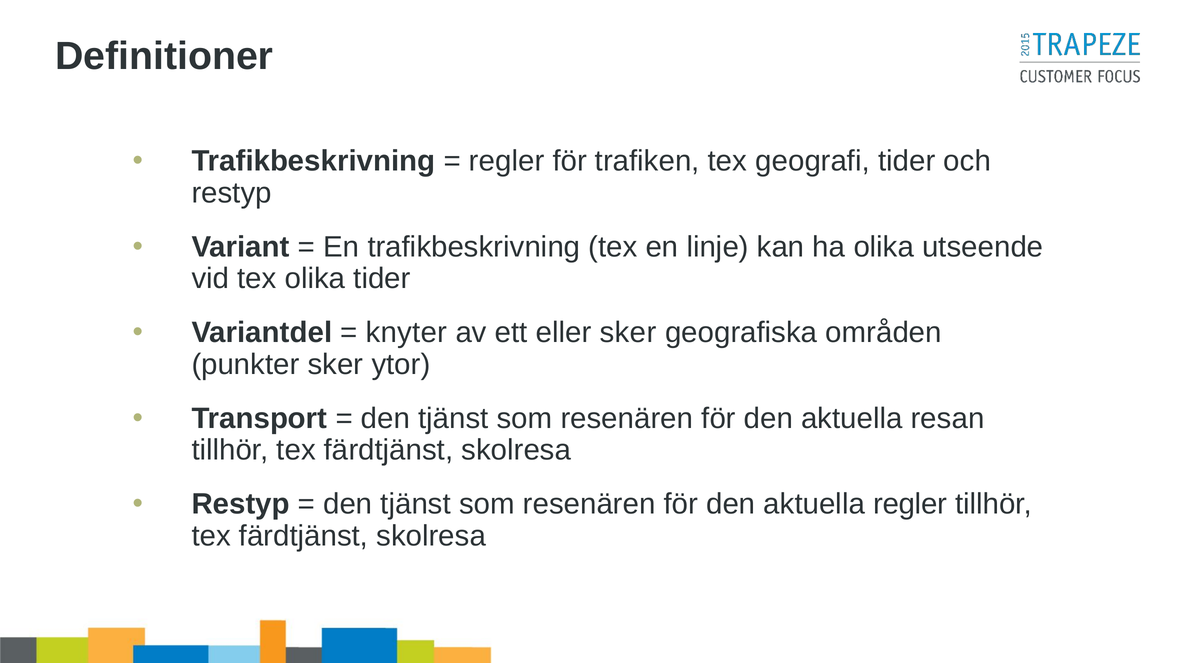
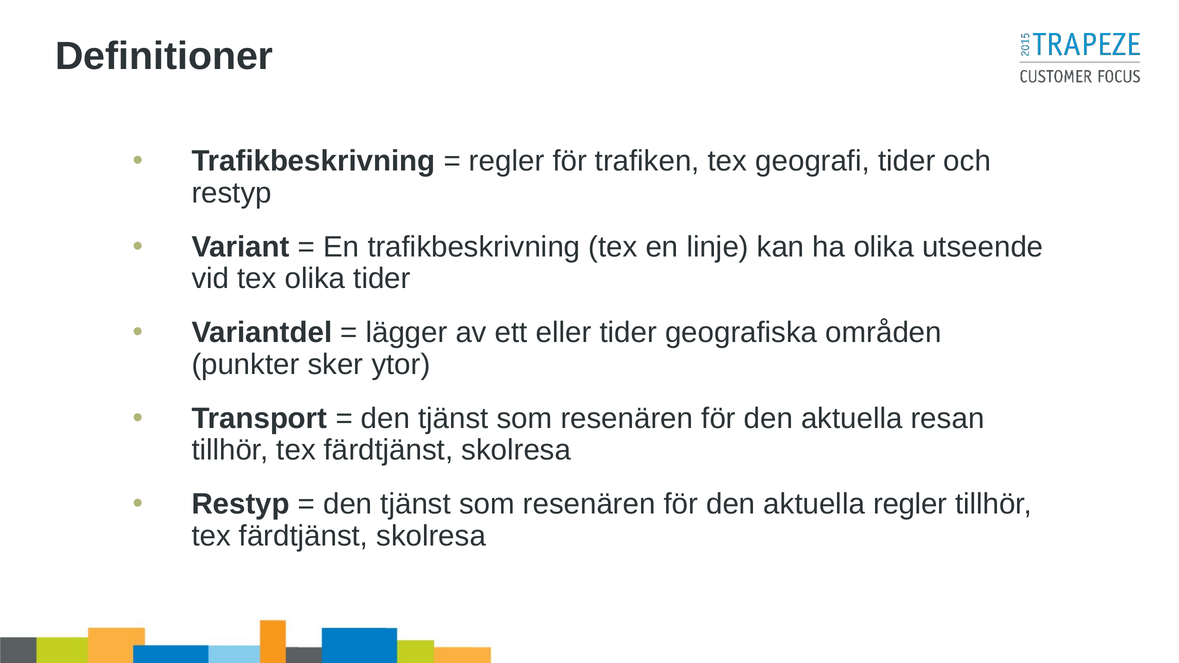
knyter: knyter -> lägger
eller sker: sker -> tider
